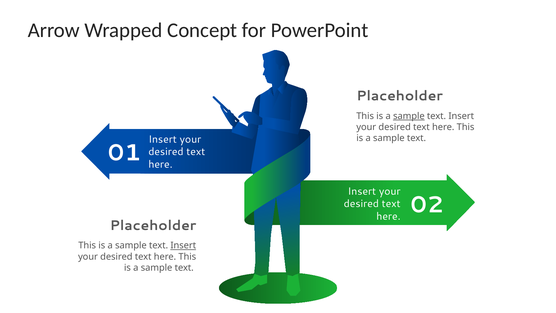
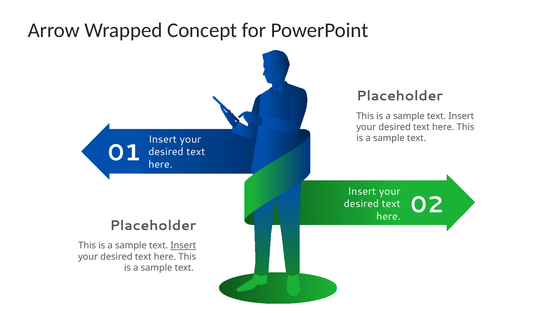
sample at (409, 116) underline: present -> none
